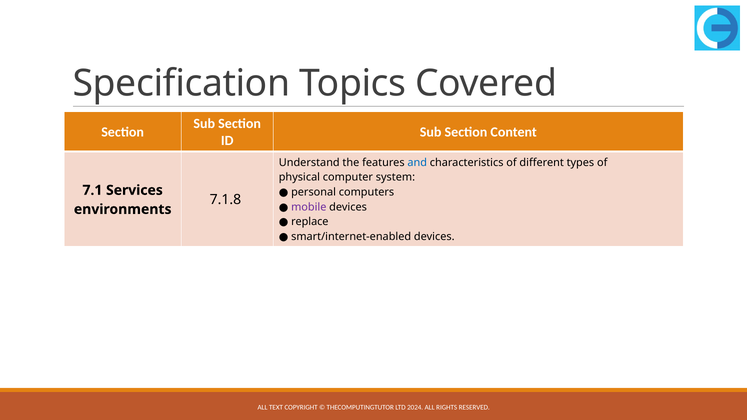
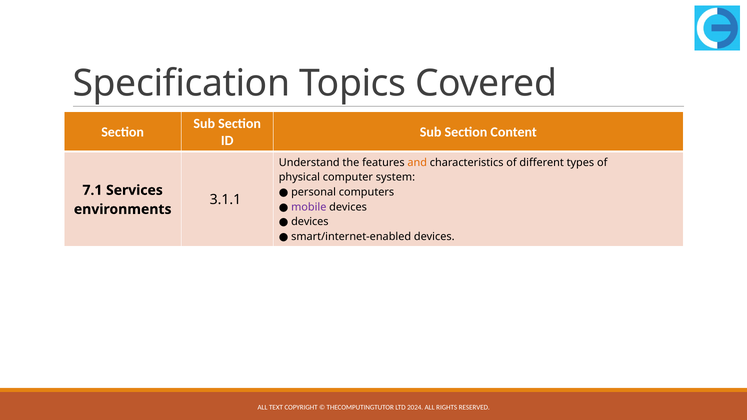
and colour: blue -> orange
7.1.8: 7.1.8 -> 3.1.1
replace at (310, 222): replace -> devices
